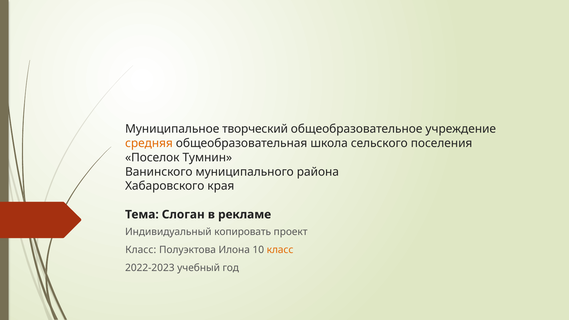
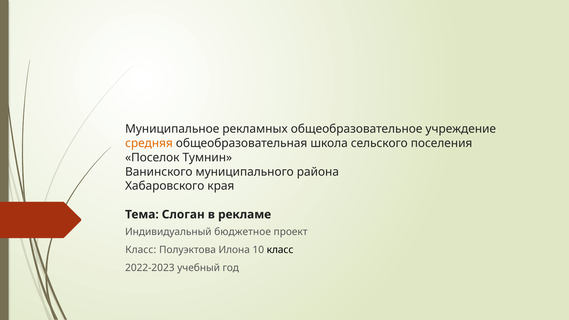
творческий: творческий -> рекламных
копировать: копировать -> бюджетное
класс at (280, 250) colour: orange -> black
